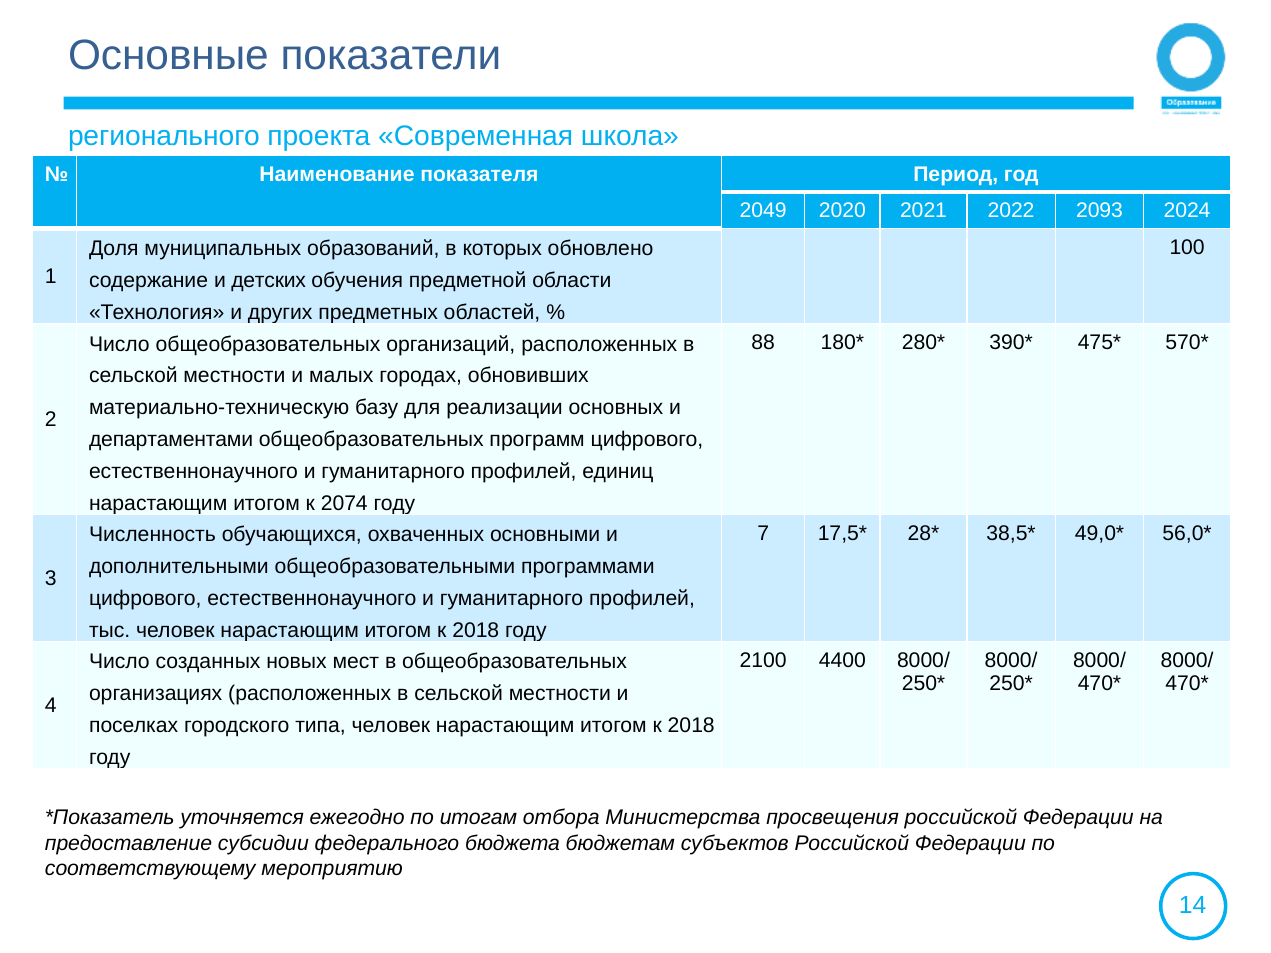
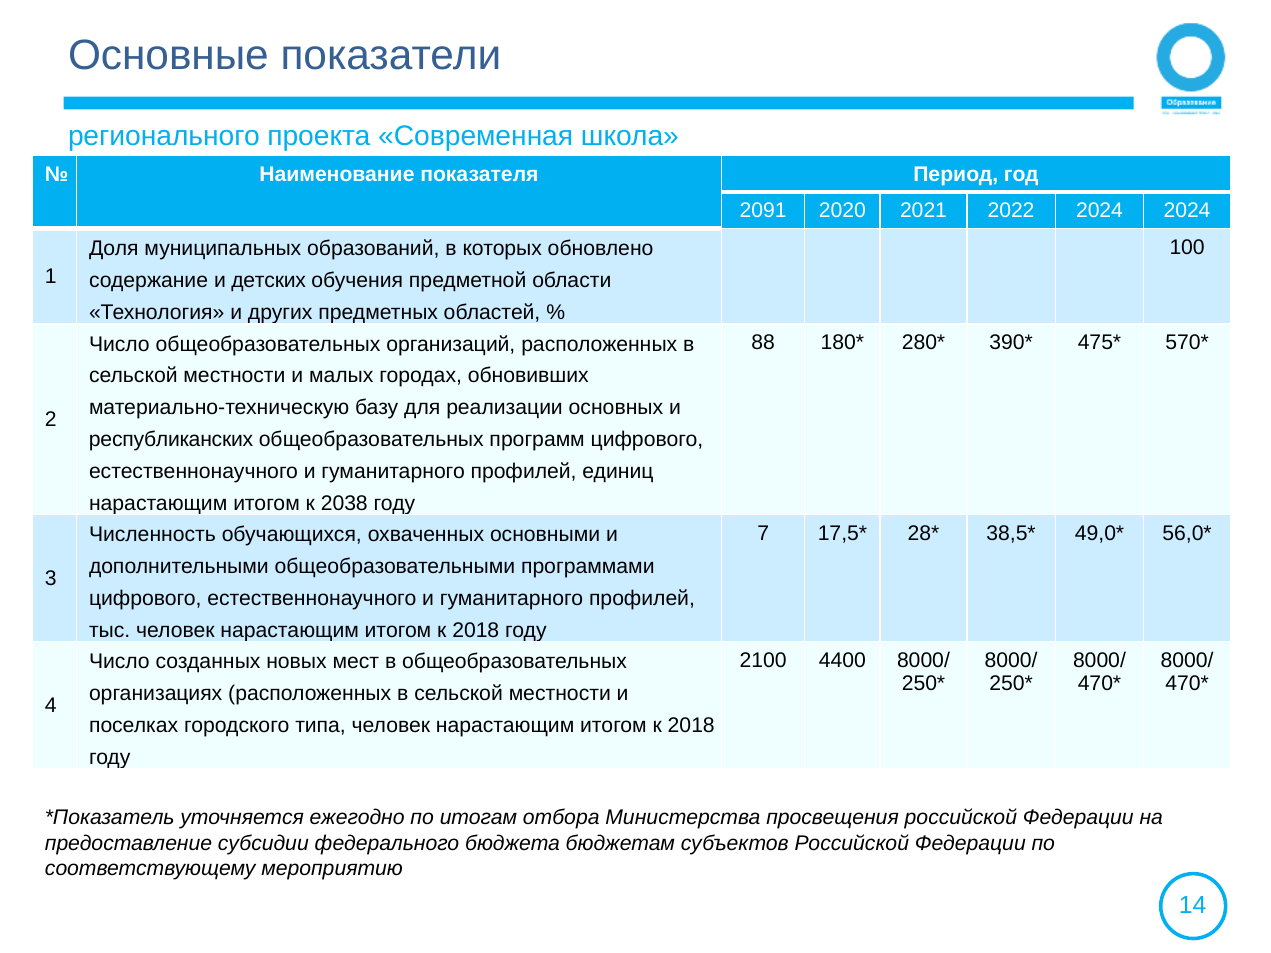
2049: 2049 -> 2091
2022 2093: 2093 -> 2024
департаментами: департаментами -> республиканских
2074: 2074 -> 2038
